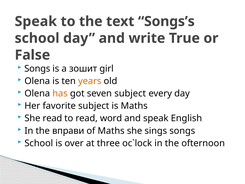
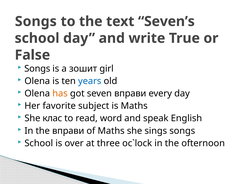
Speak at (36, 21): Speak -> Songs
Songs’s: Songs’s -> Seven’s
years colour: orange -> blue
seven subject: subject -> вправи
She read: read -> клас
